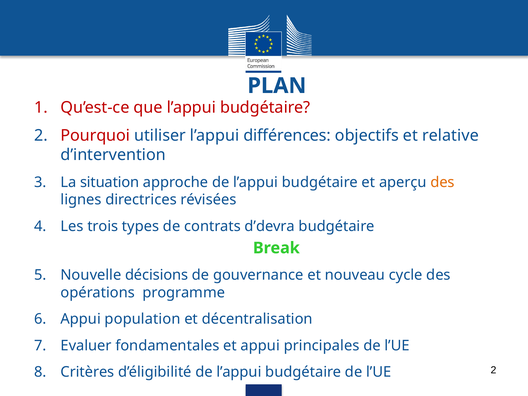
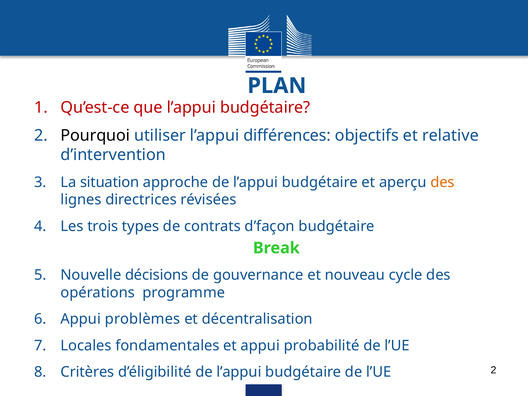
Pourquoi colour: red -> black
d’devra: d’devra -> d’façon
population: population -> problèmes
Evaluer: Evaluer -> Locales
principales: principales -> probabilité
